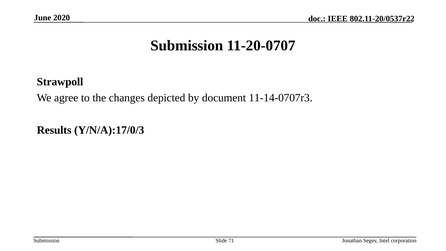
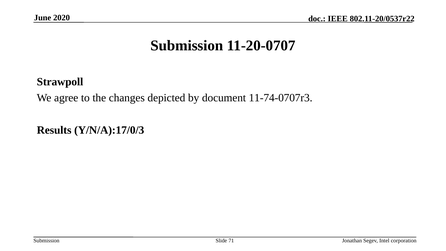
11-14-0707r3: 11-14-0707r3 -> 11-74-0707r3
